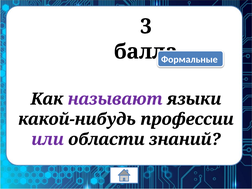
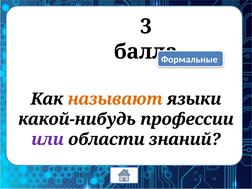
называют colour: purple -> orange
